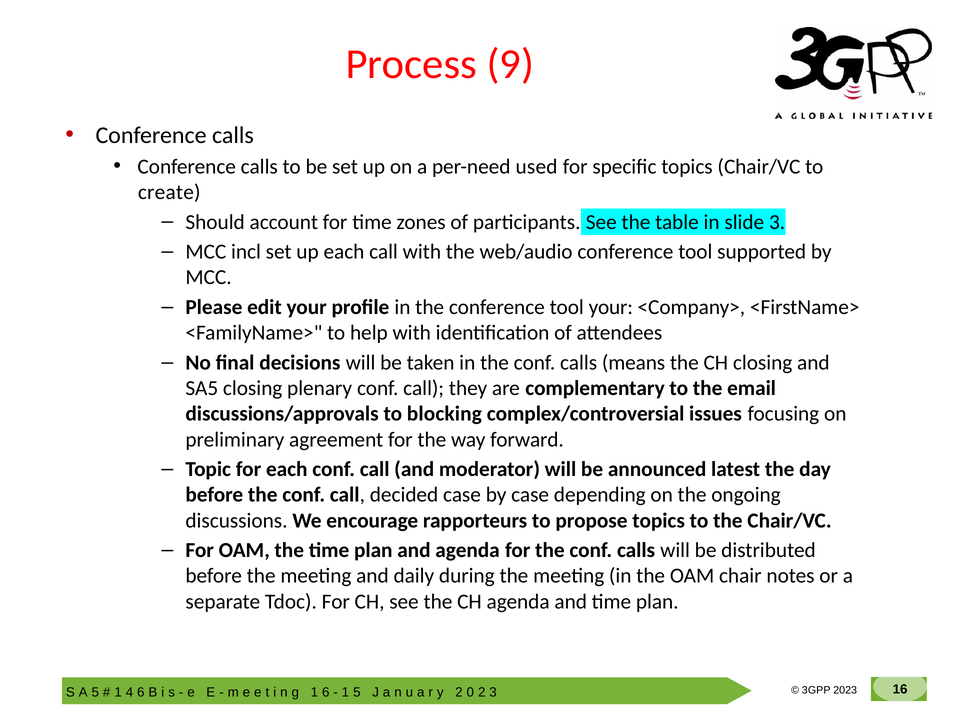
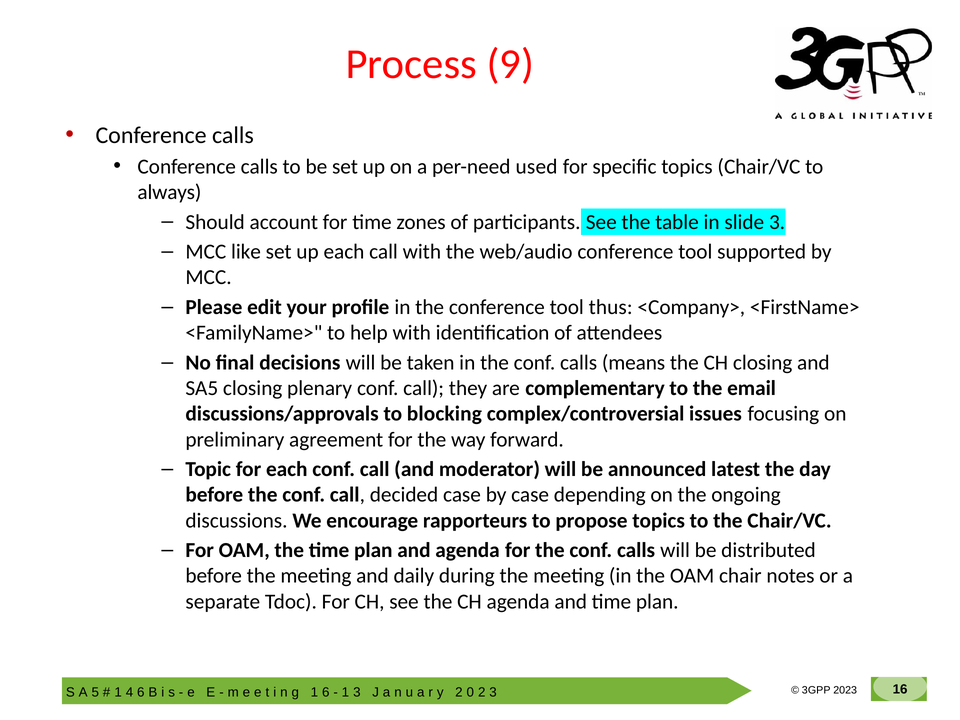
create: create -> always
incl: incl -> like
tool your: your -> thus
5 at (357, 692): 5 -> 3
